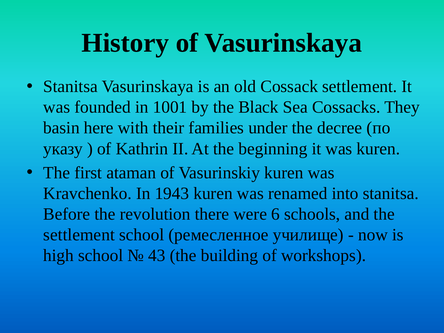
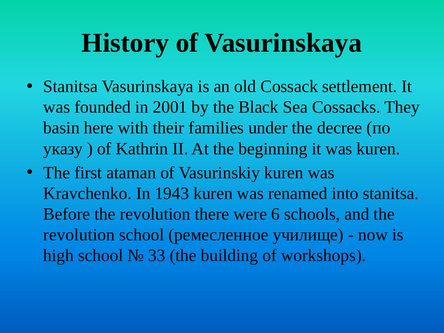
1001: 1001 -> 2001
settlement at (79, 235): settlement -> revolution
43: 43 -> 33
